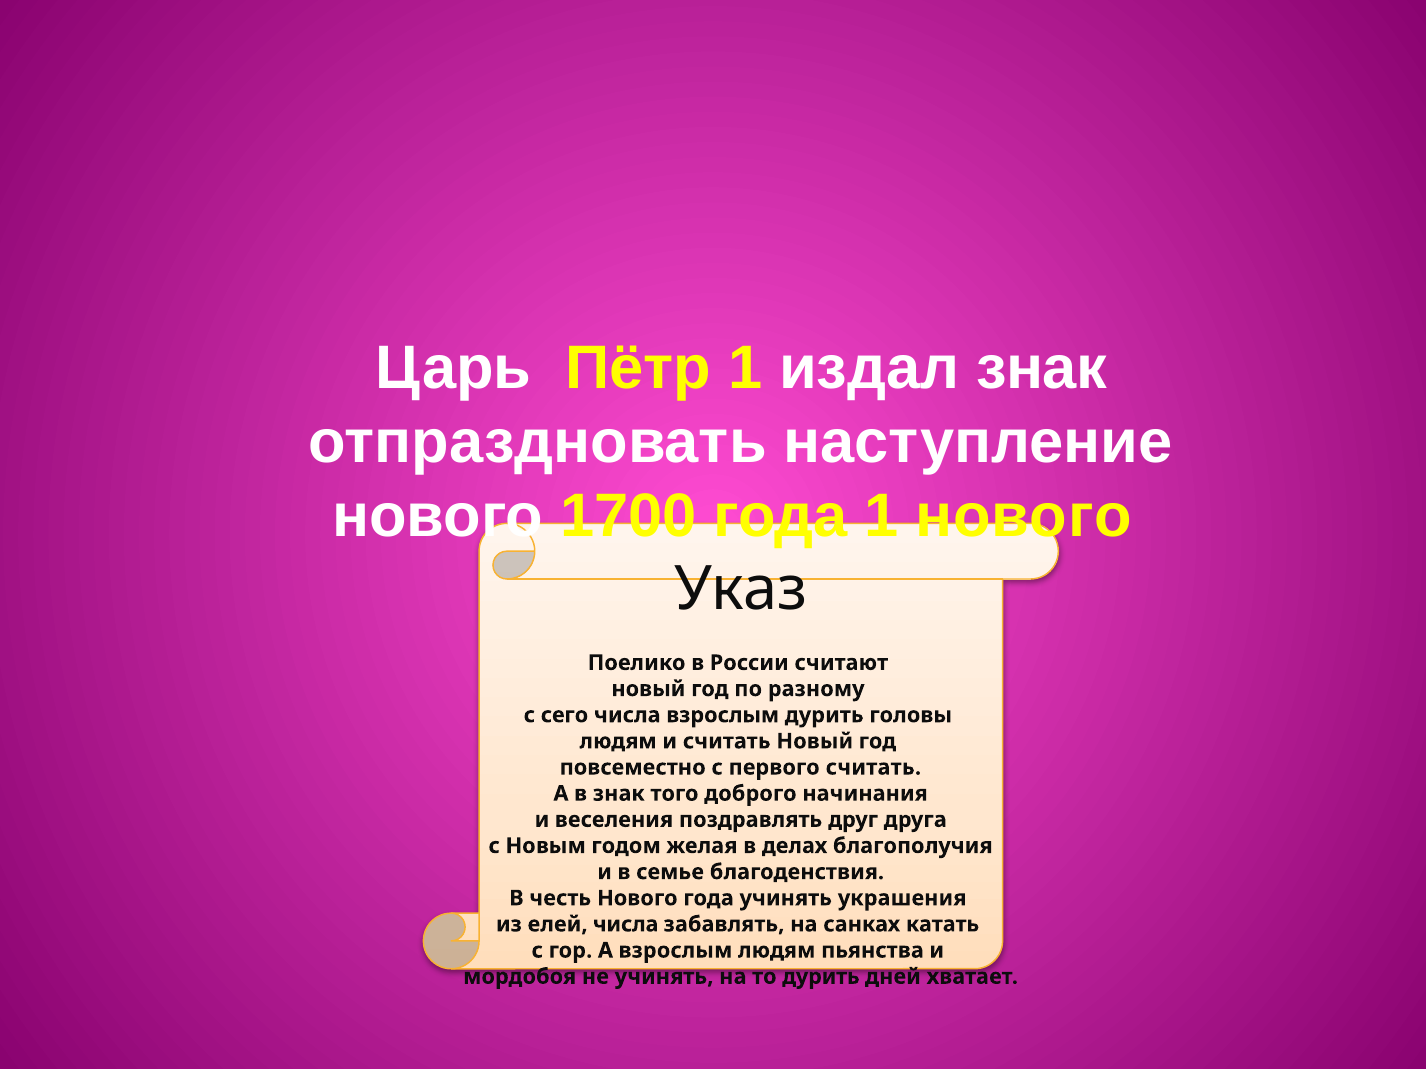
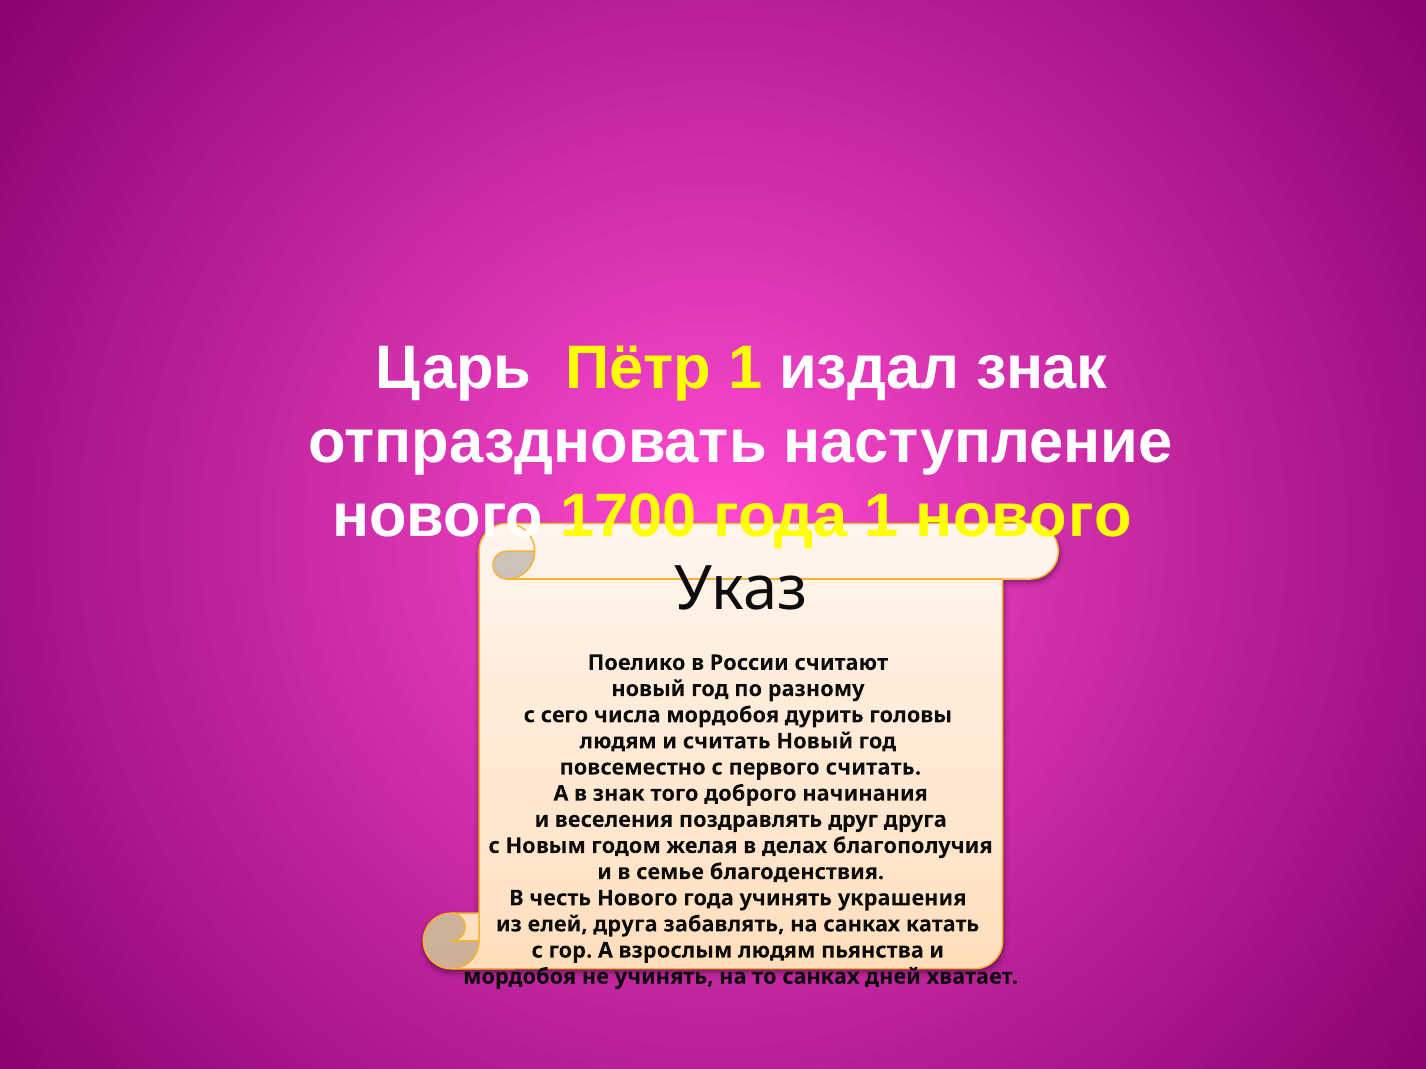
числа взрослым: взрослым -> мордобоя
елей числа: числа -> друга
то дурить: дурить -> санках
